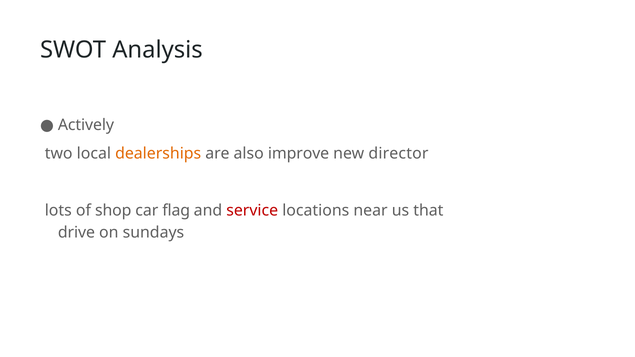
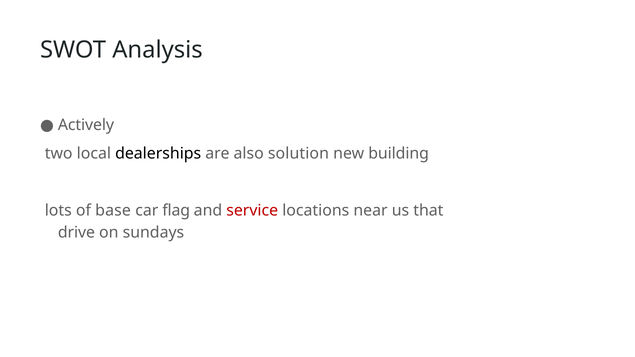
dealerships colour: orange -> black
improve: improve -> solution
director: director -> building
shop: shop -> base
